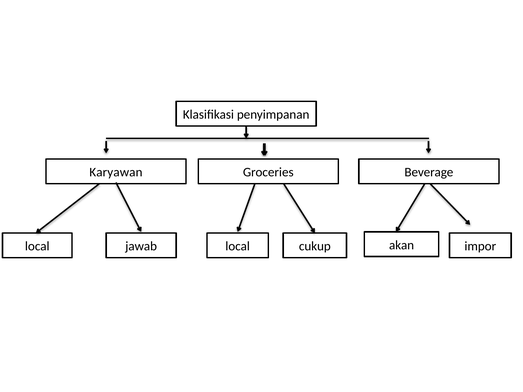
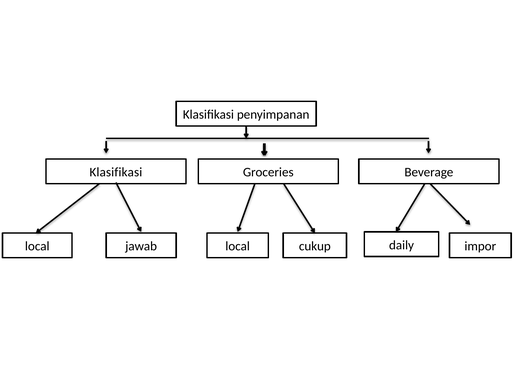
Karyawan at (116, 172): Karyawan -> Klasifikasi
akan: akan -> daily
